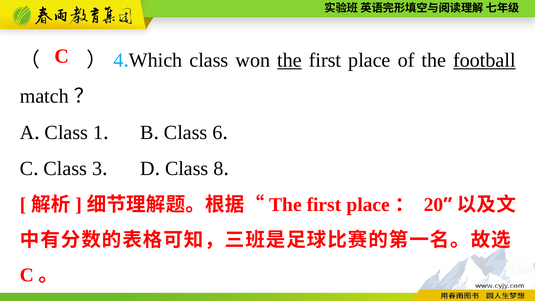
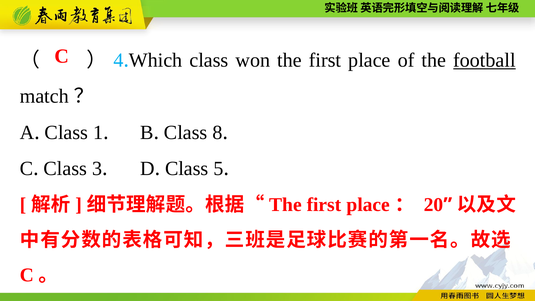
the at (289, 60) underline: present -> none
6: 6 -> 8
8: 8 -> 5
